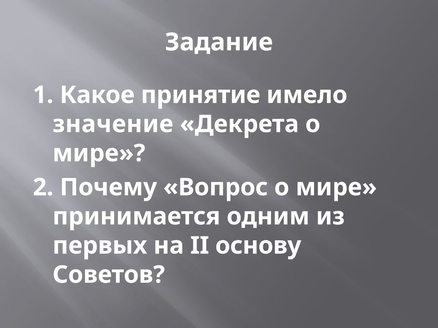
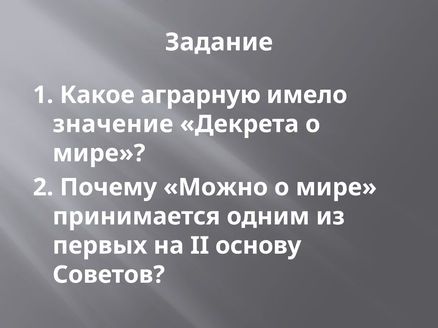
принятие: принятие -> аграрную
Вопрос: Вопрос -> Можно
